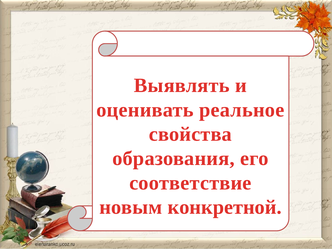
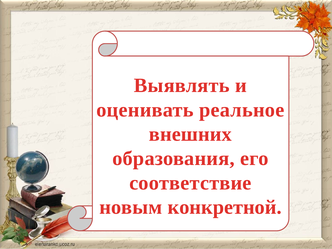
свойства: свойства -> внешних
